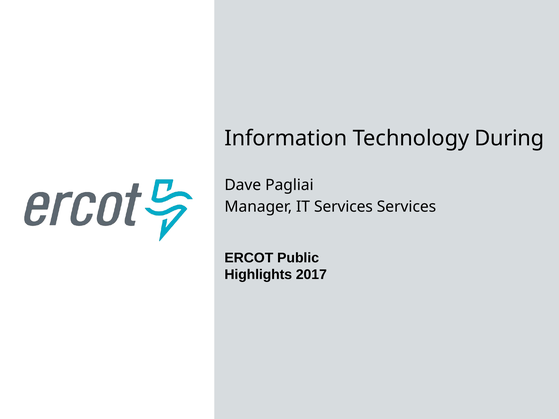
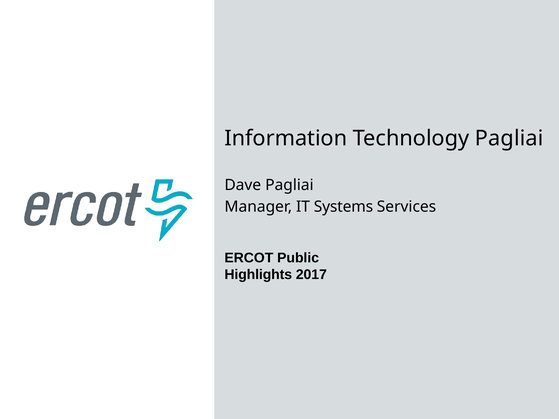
Technology During: During -> Pagliai
IT Services: Services -> Systems
